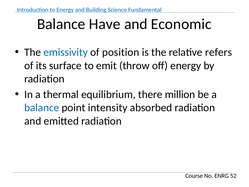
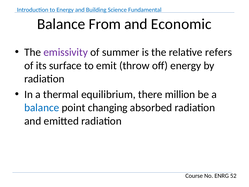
Have: Have -> From
emissivity colour: blue -> purple
position: position -> summer
intensity: intensity -> changing
